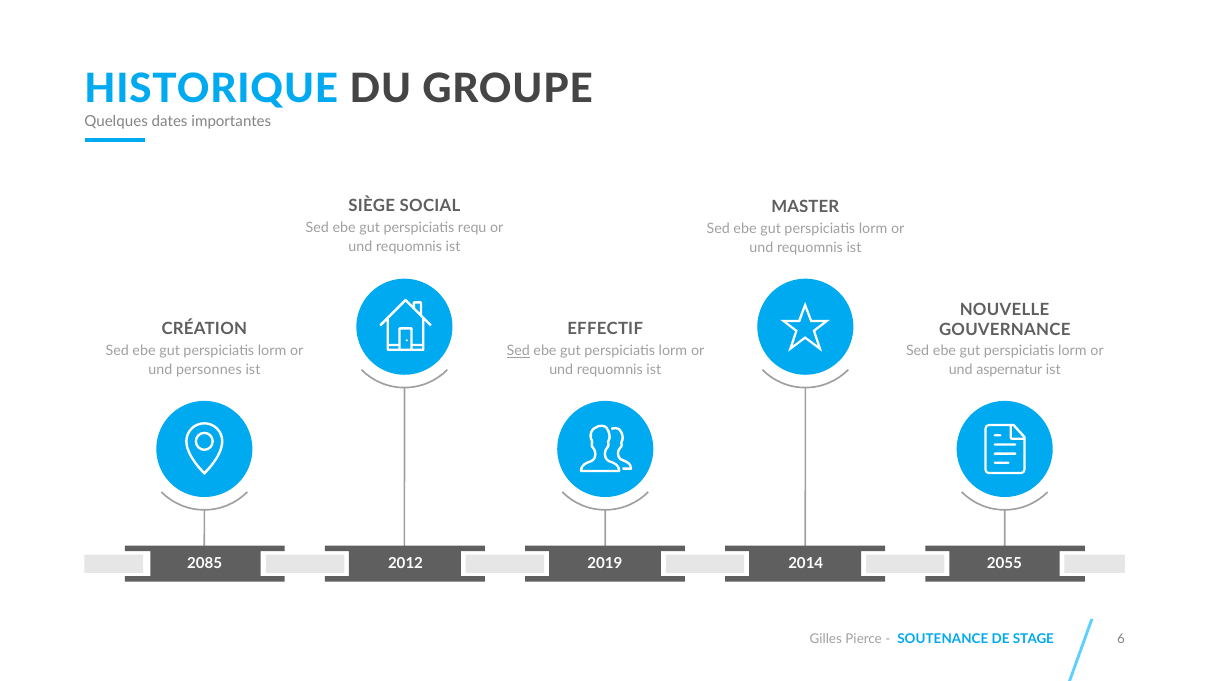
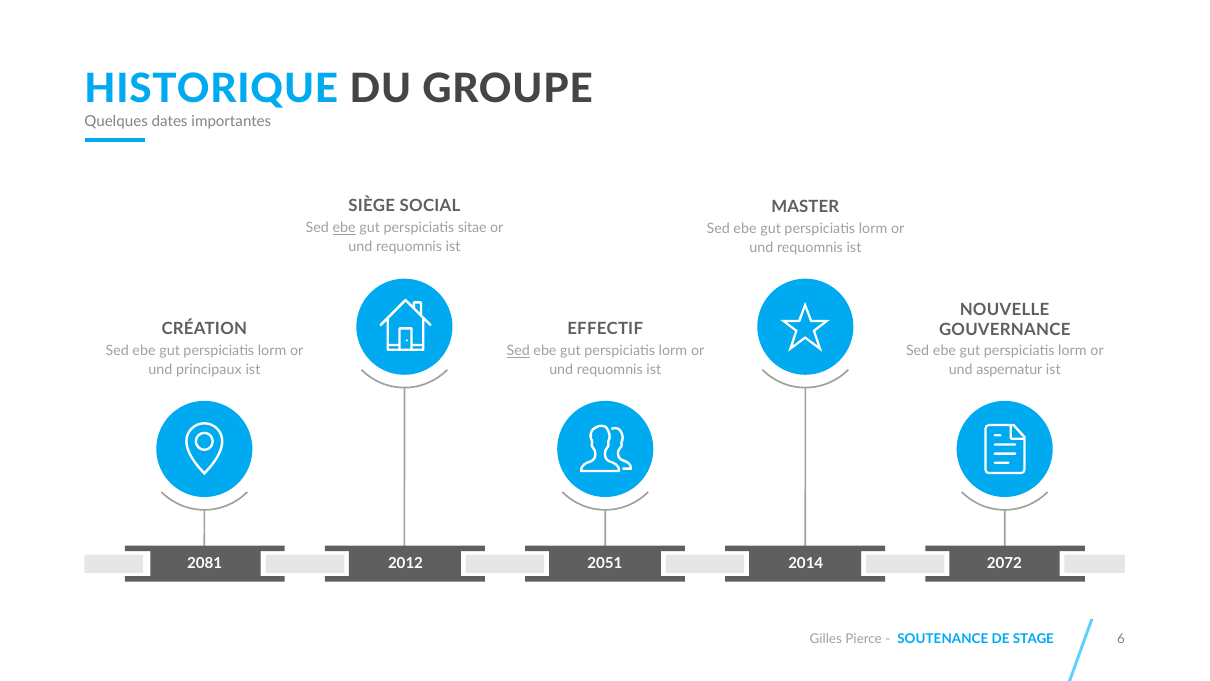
ebe at (344, 228) underline: none -> present
requ: requ -> sitae
personnes: personnes -> principaux
2085: 2085 -> 2081
2019: 2019 -> 2051
2055: 2055 -> 2072
